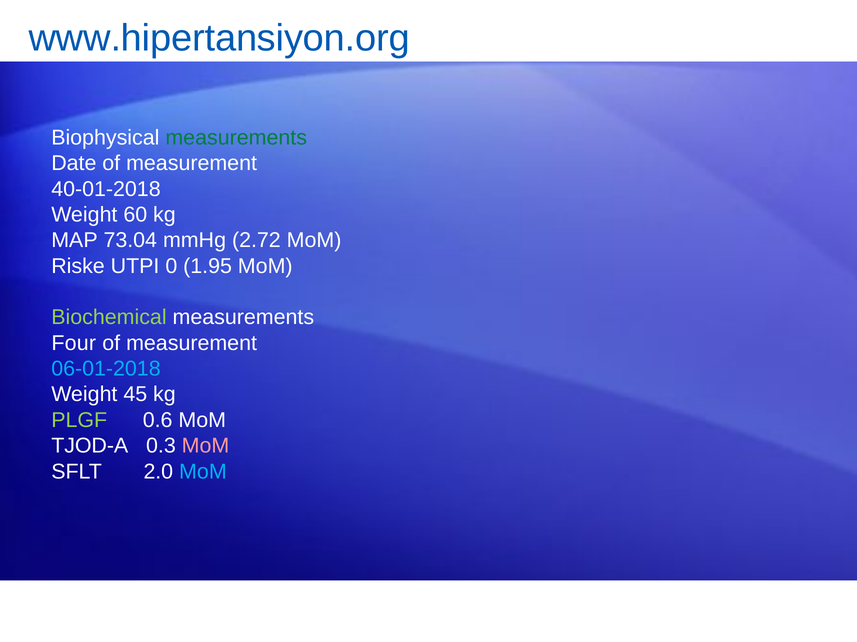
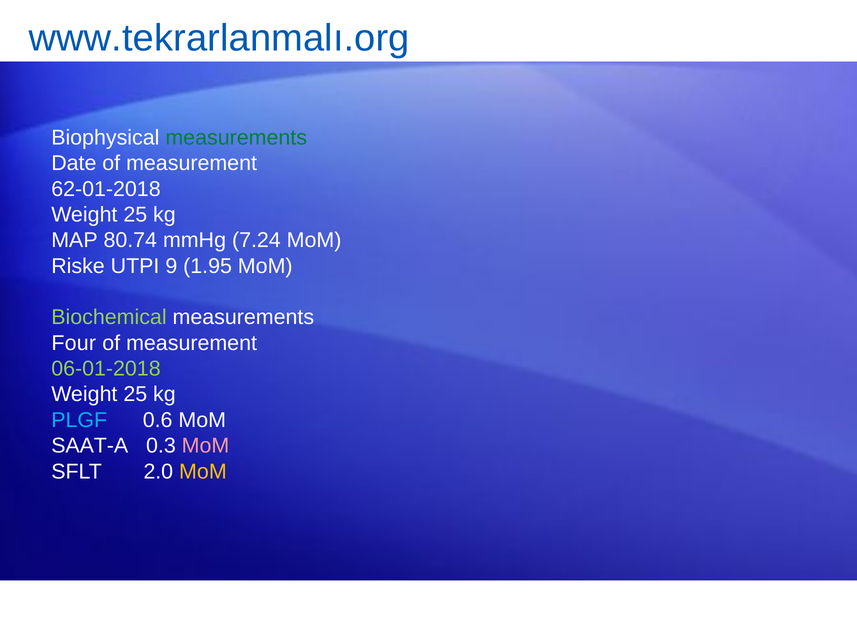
www.hipertansiyon.org: www.hipertansiyon.org -> www.tekrarlanmalı.org
40-01-2018: 40-01-2018 -> 62-01-2018
60 at (135, 215): 60 -> 25
73.04: 73.04 -> 80.74
2.72: 2.72 -> 7.24
0: 0 -> 9
06-01-2018 colour: light blue -> light green
45 at (135, 395): 45 -> 25
PLGF colour: light green -> light blue
TJOD-A: TJOD-A -> SAAT-A
MoM at (203, 472) colour: light blue -> yellow
